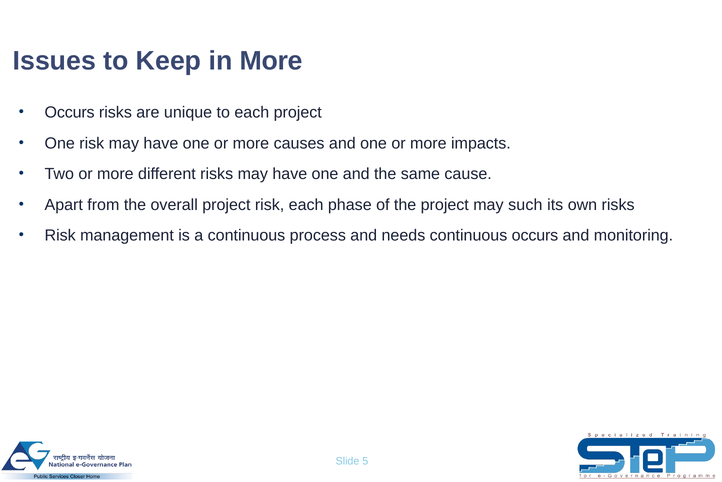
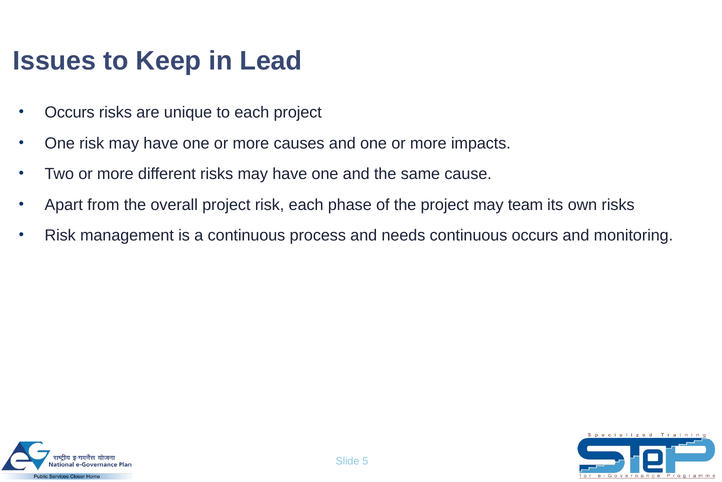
in More: More -> Lead
such: such -> team
